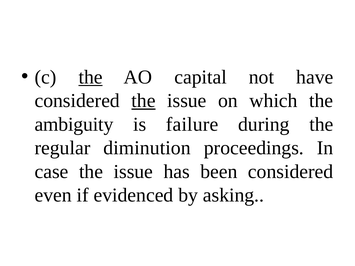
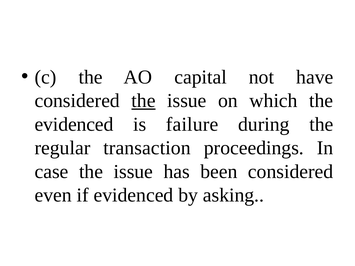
the at (91, 77) underline: present -> none
ambiguity at (74, 124): ambiguity -> evidenced
diminution: diminution -> transaction
